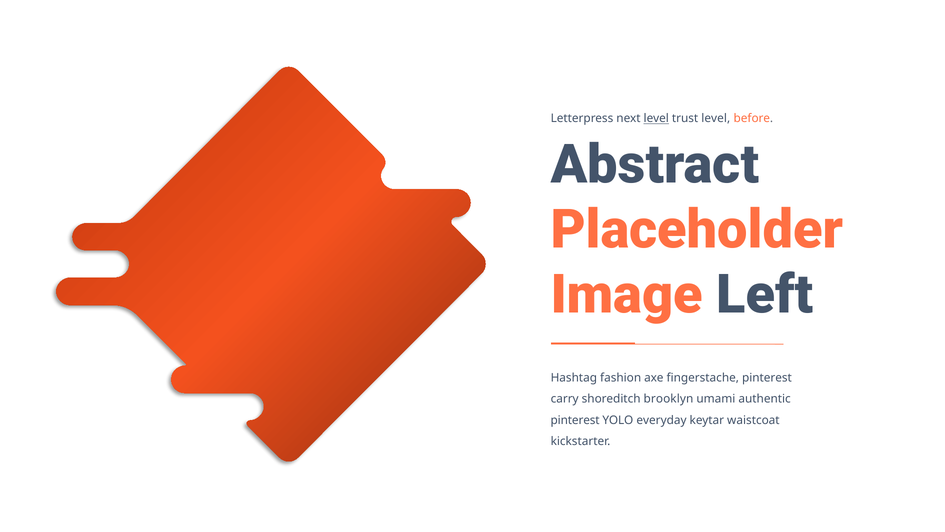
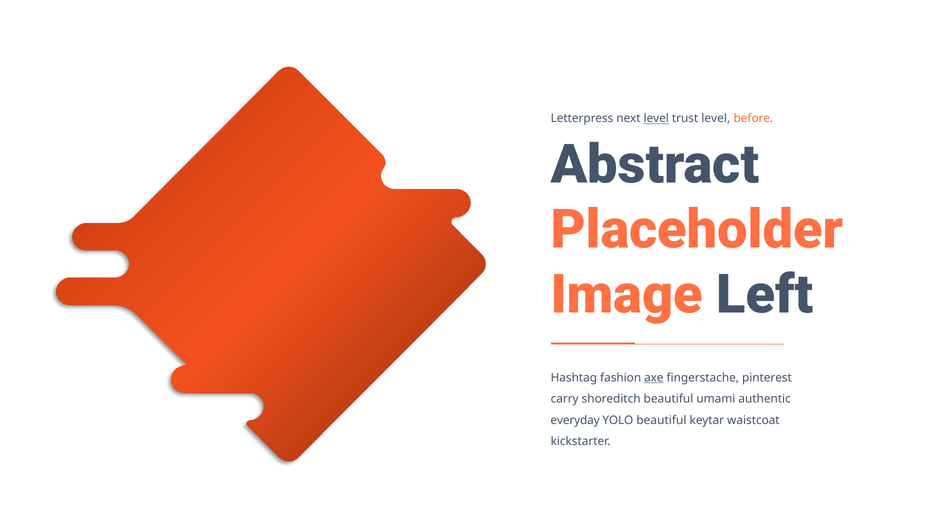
axe underline: none -> present
shoreditch brooklyn: brooklyn -> beautiful
pinterest at (575, 420): pinterest -> everyday
YOLO everyday: everyday -> beautiful
